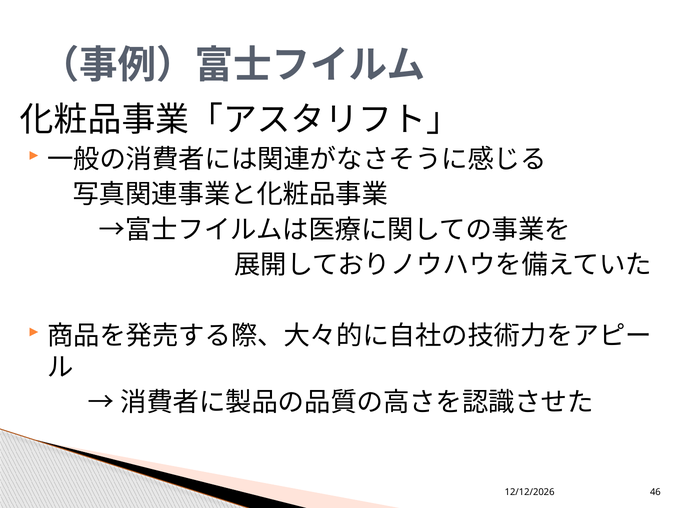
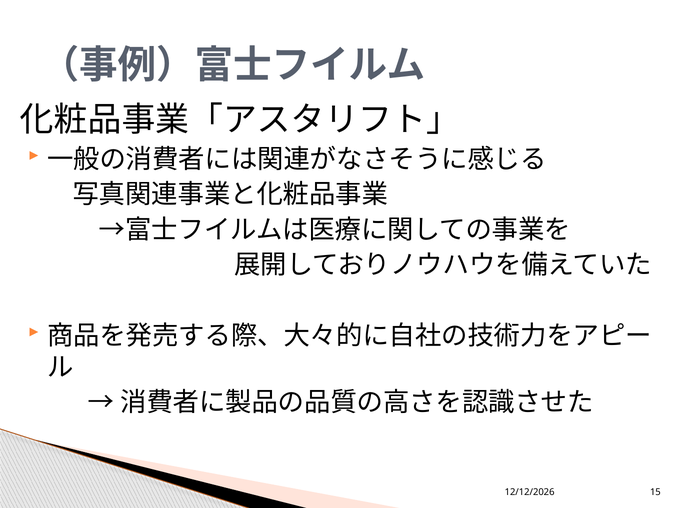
46: 46 -> 15
